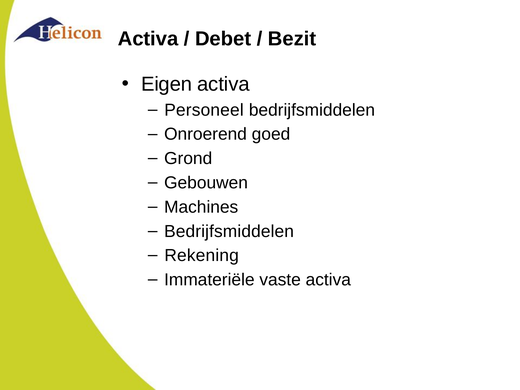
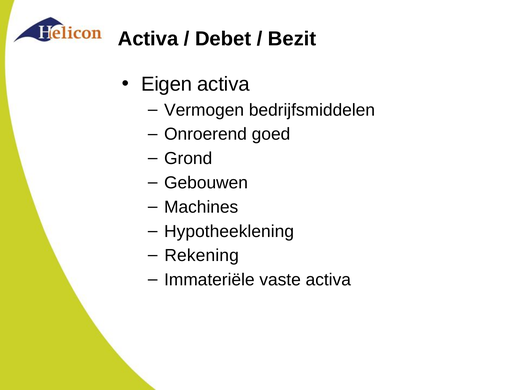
Personeel: Personeel -> Vermogen
Bedrijfsmiddelen at (229, 231): Bedrijfsmiddelen -> Hypotheeklening
